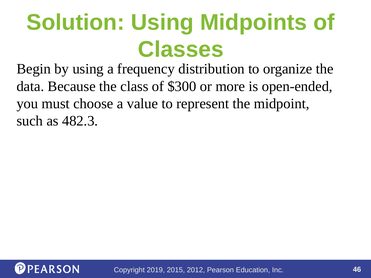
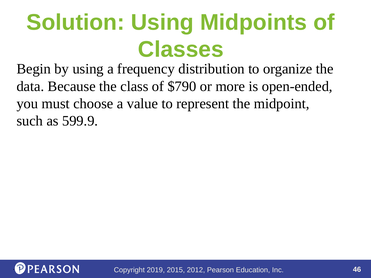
$300: $300 -> $790
482.3: 482.3 -> 599.9
